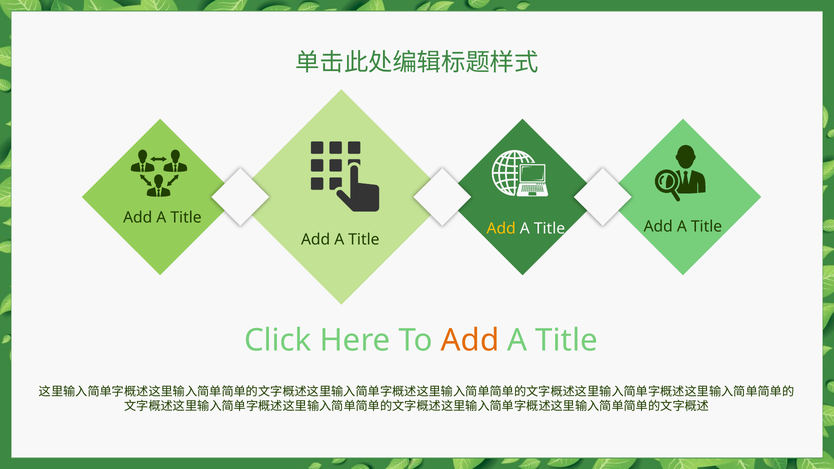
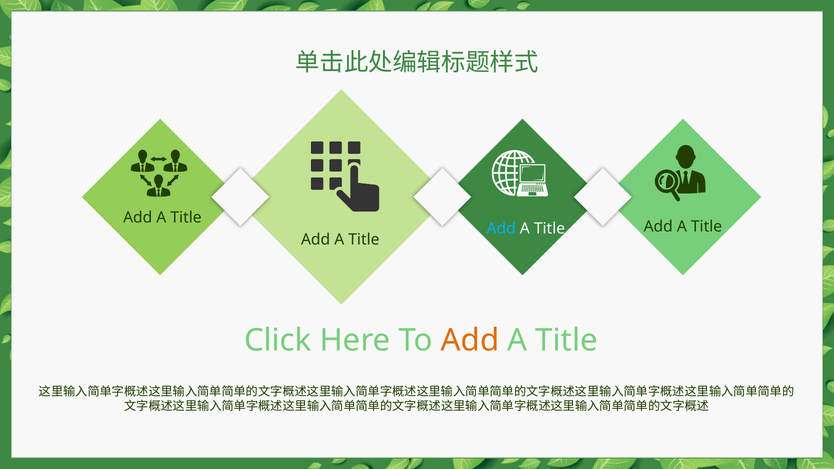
Add at (501, 229) colour: yellow -> light blue
